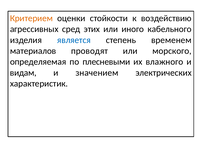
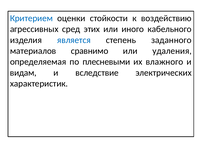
Критерием colour: orange -> blue
временем: временем -> заданного
проводят: проводят -> сравнимо
морского: морского -> удаления
значением: значением -> вследствие
